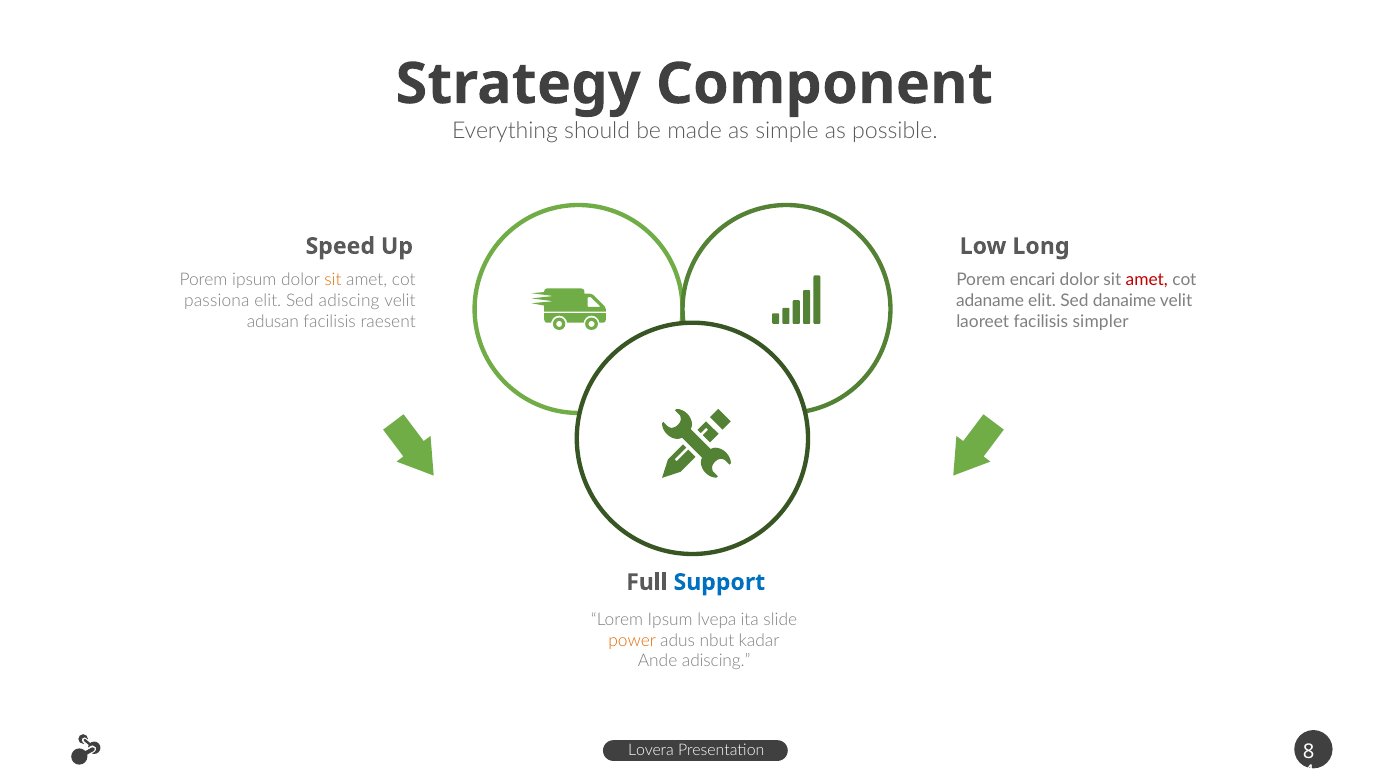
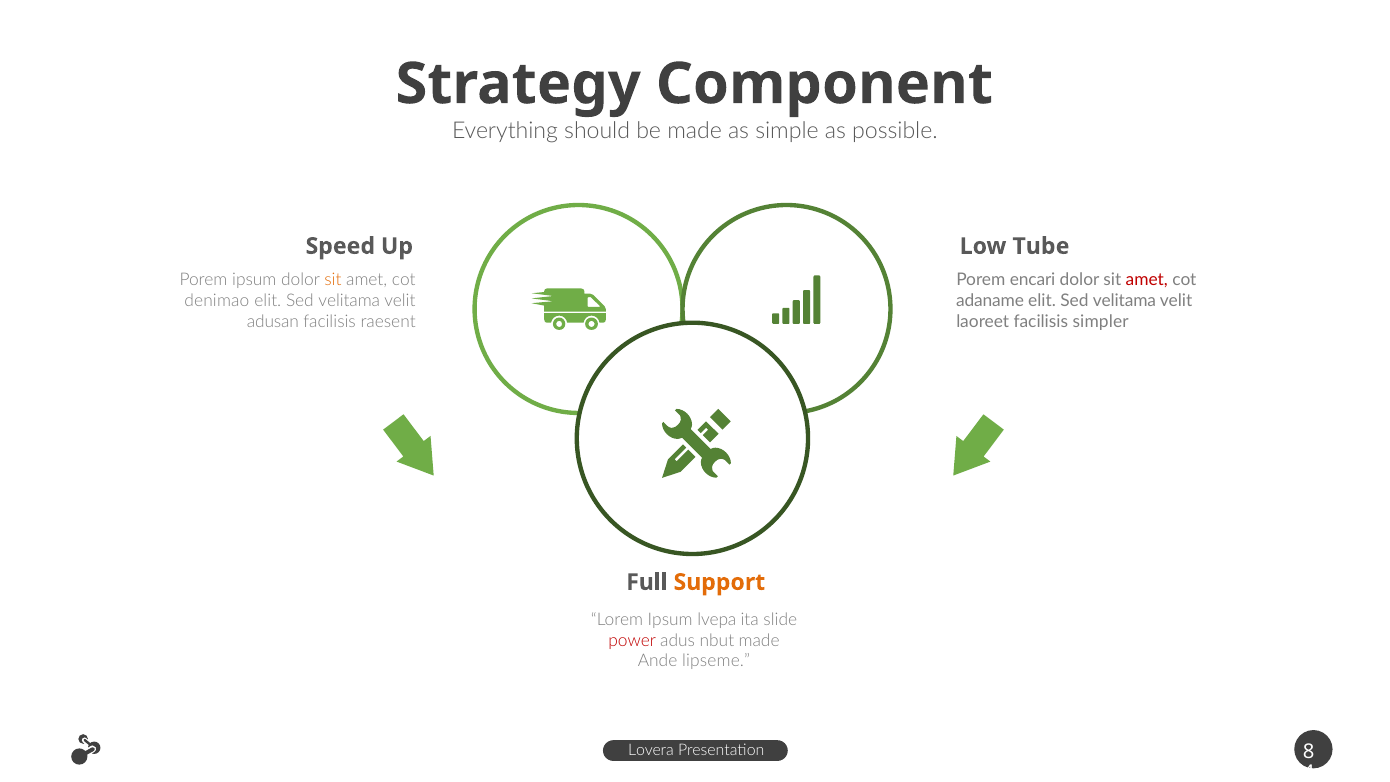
Long: Long -> Tube
passiona: passiona -> denimao
adiscing at (349, 301): adiscing -> velitama
danaime at (1124, 301): danaime -> velitama
Support colour: blue -> orange
power colour: orange -> red
nbut kadar: kadar -> made
Ande adiscing: adiscing -> lipseme
